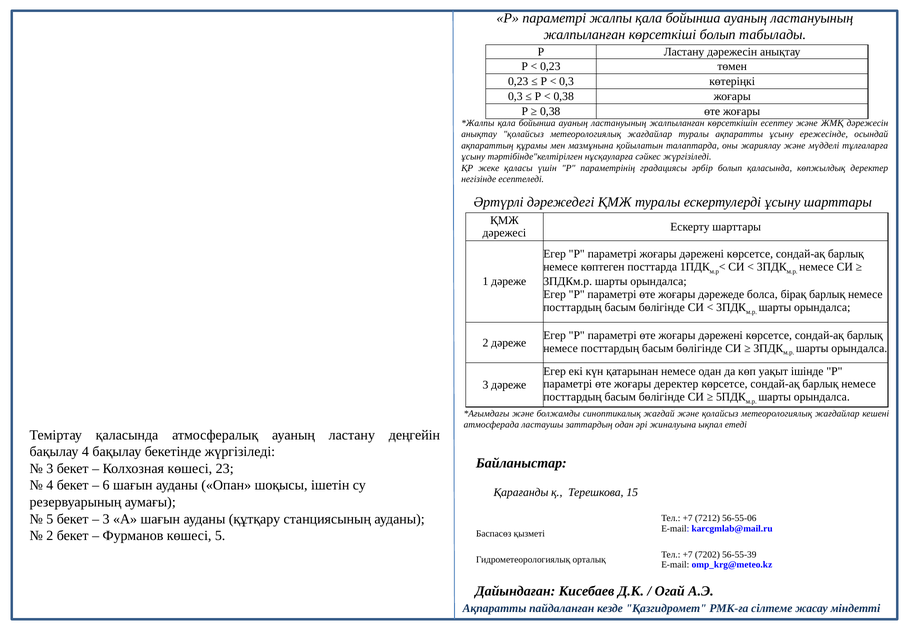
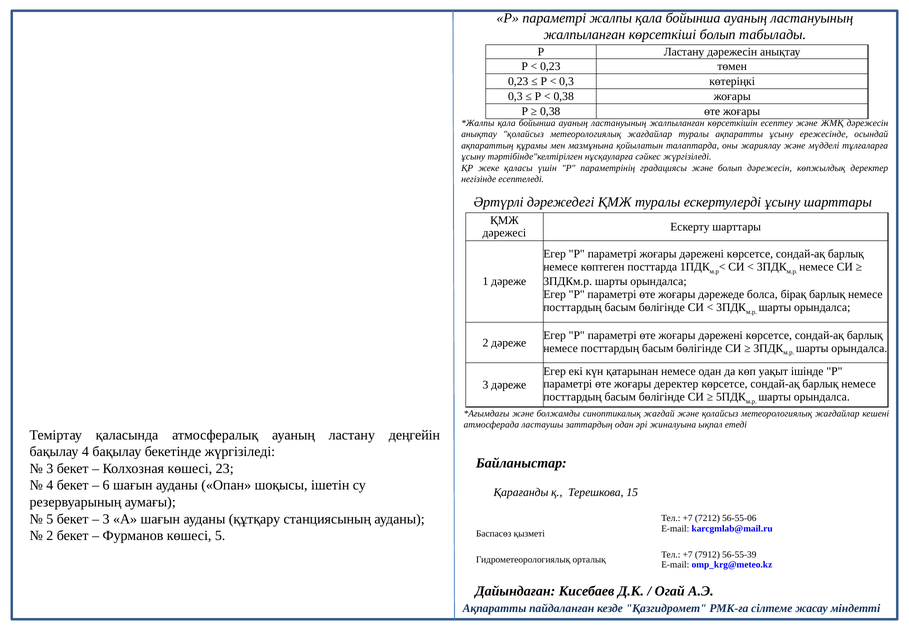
градациясы әрбір: әрбір -> және
болып қаласында: қаласында -> дәрежесін
7202: 7202 -> 7912
